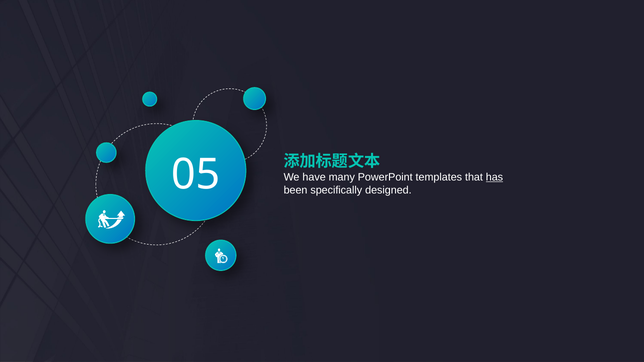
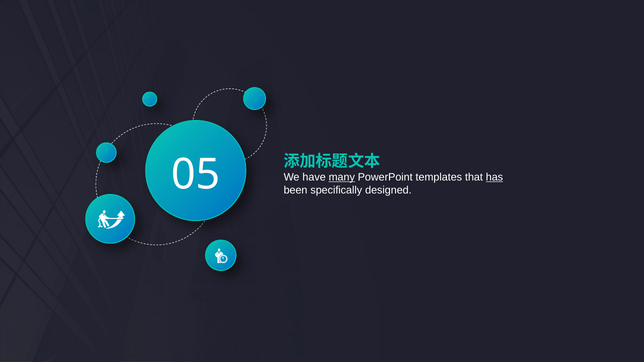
many underline: none -> present
